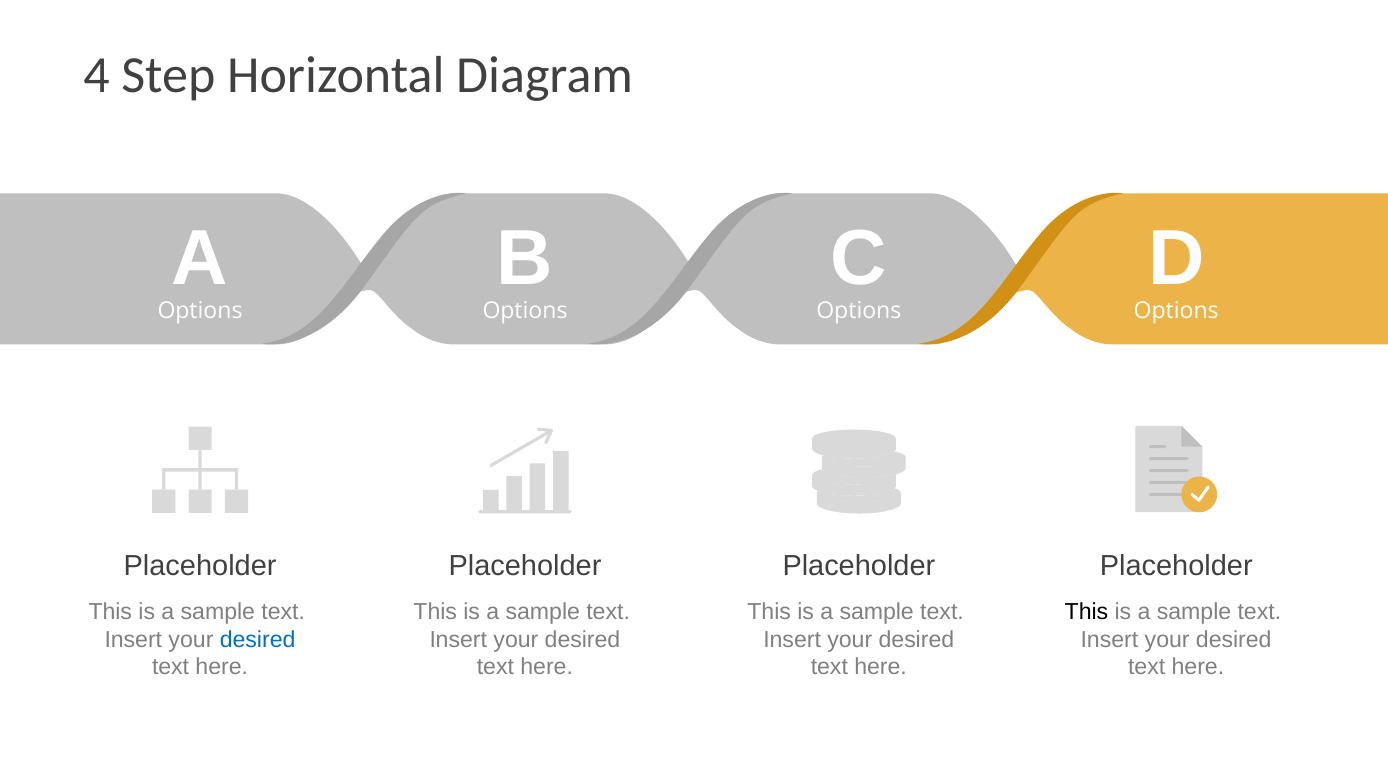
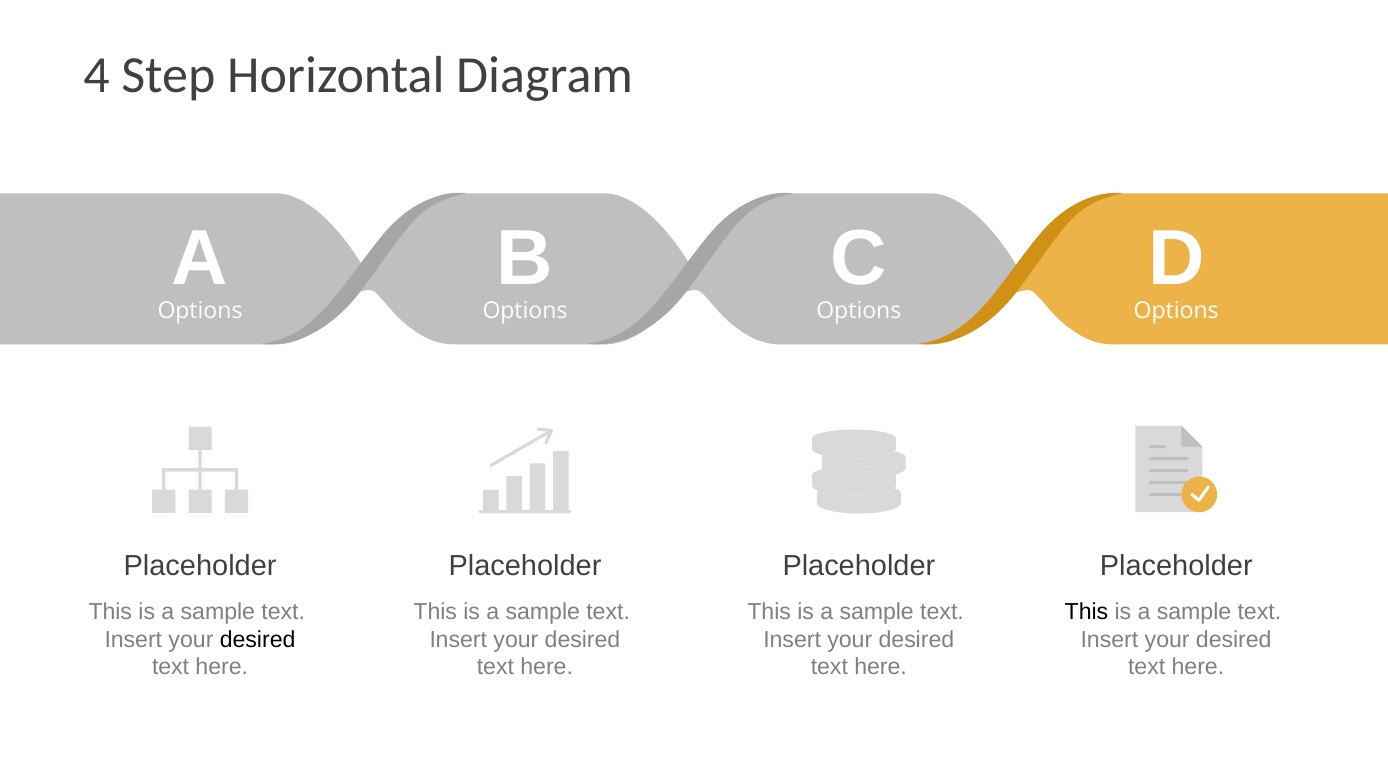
desired at (258, 639) colour: blue -> black
